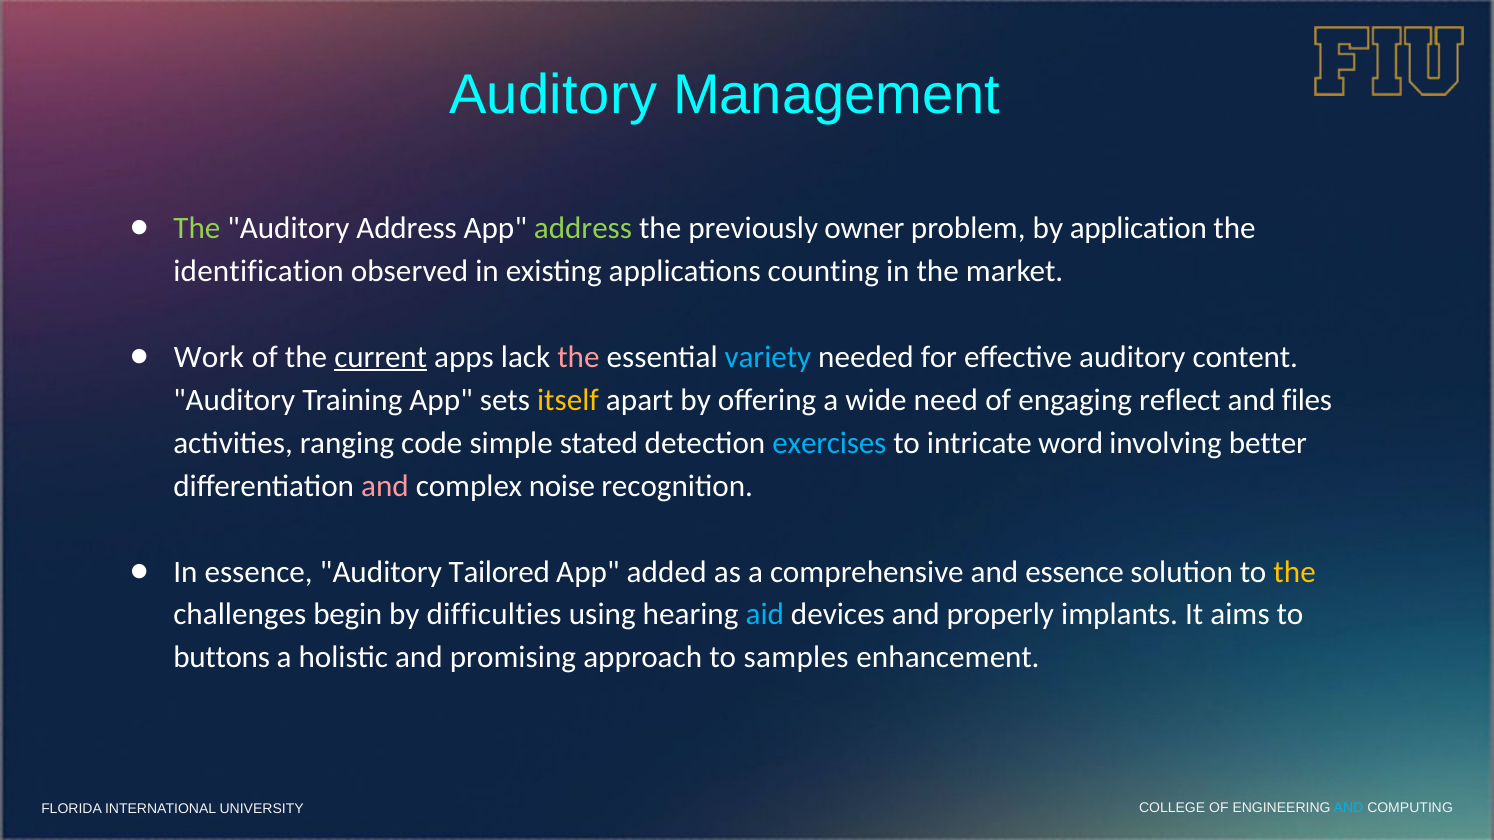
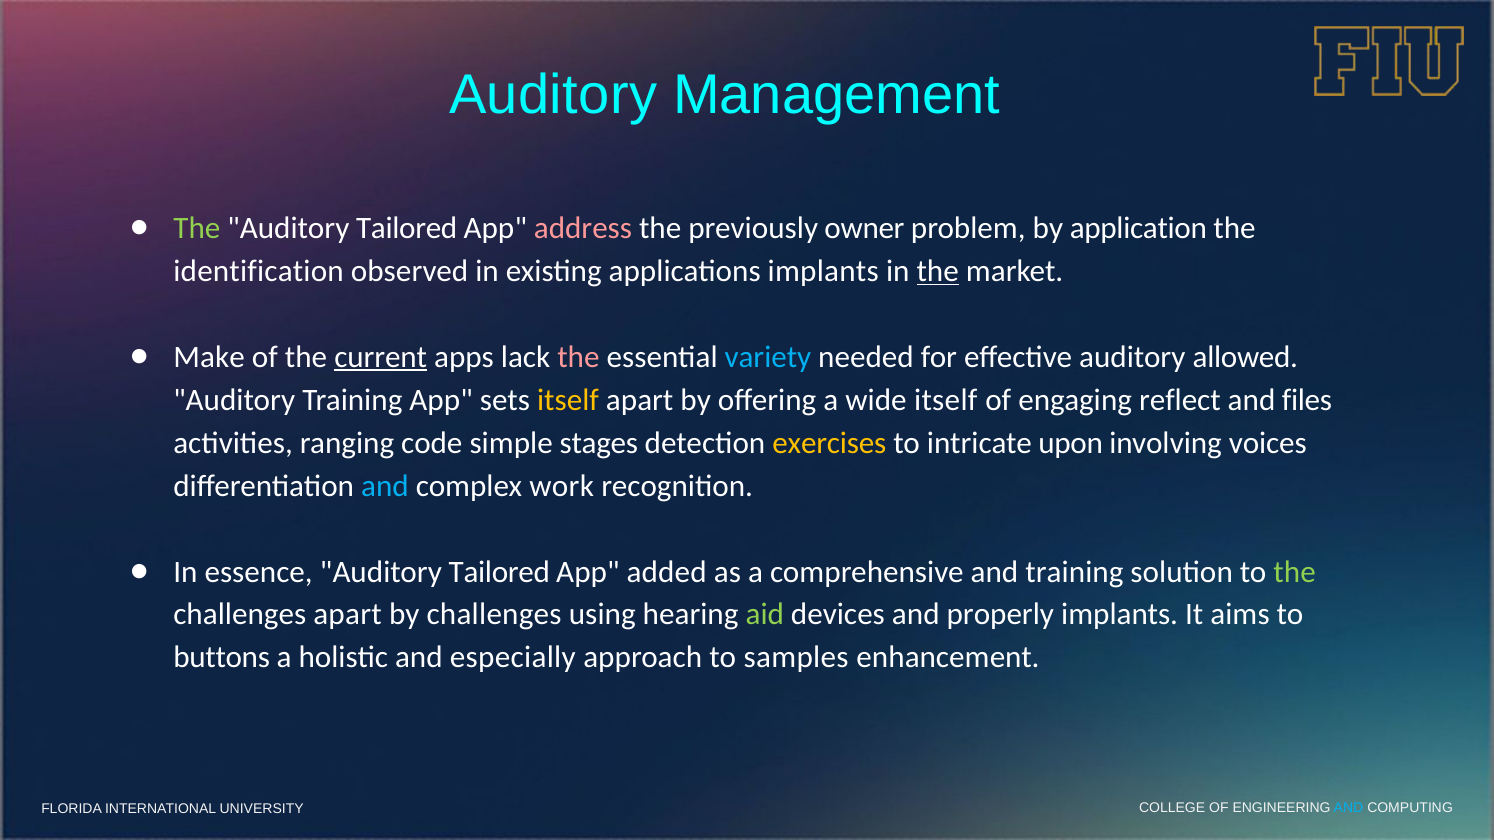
Address at (407, 228): Address -> Tailored
address at (583, 228) colour: light green -> pink
applications counting: counting -> implants
the at (938, 271) underline: none -> present
Work: Work -> Make
content: content -> allowed
wide need: need -> itself
stated: stated -> stages
exercises colour: light blue -> yellow
word: word -> upon
better: better -> voices
and at (385, 486) colour: pink -> light blue
noise: noise -> work
and essence: essence -> training
the at (1295, 572) colour: yellow -> light green
challenges begin: begin -> apart
by difficulties: difficulties -> challenges
aid colour: light blue -> light green
promising: promising -> especially
